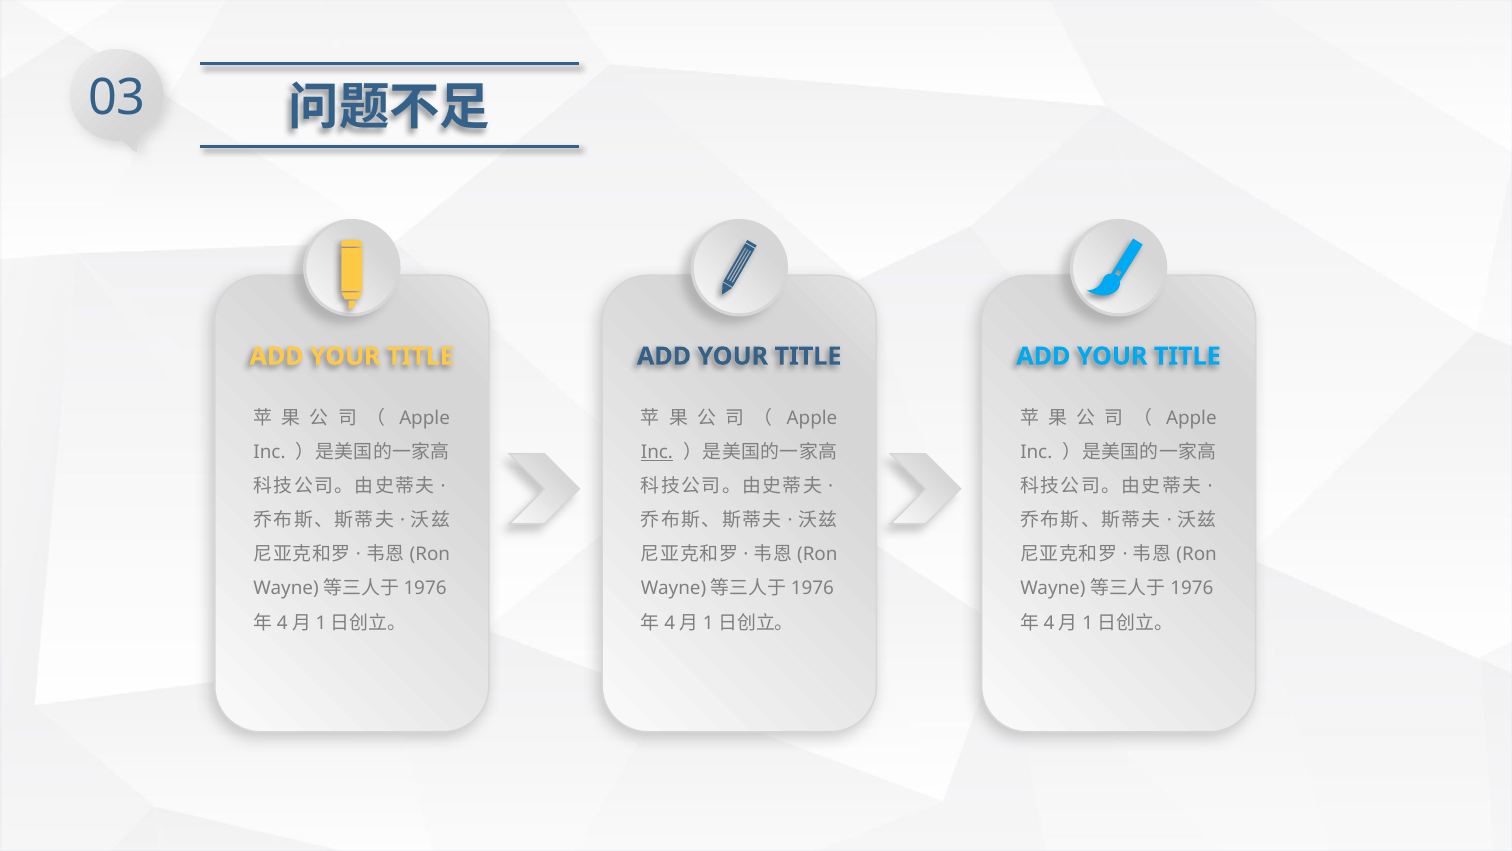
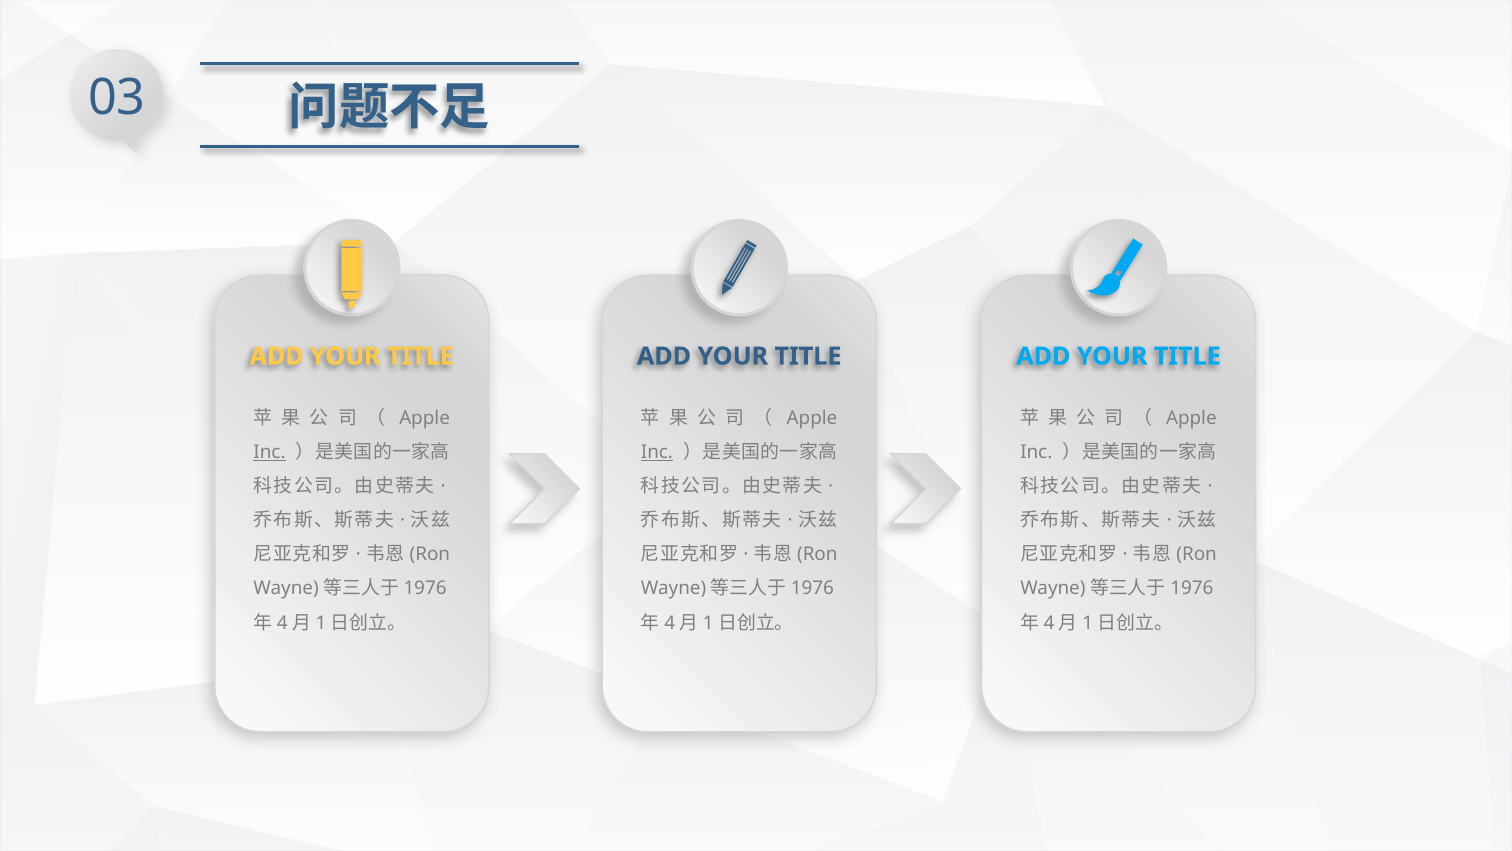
Inc at (270, 452) underline: none -> present
